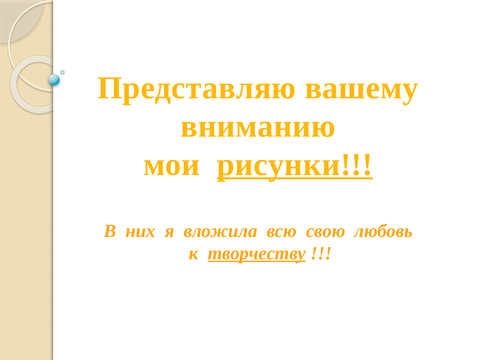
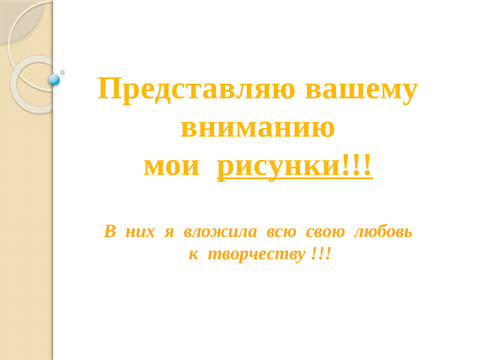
творчеству underline: present -> none
